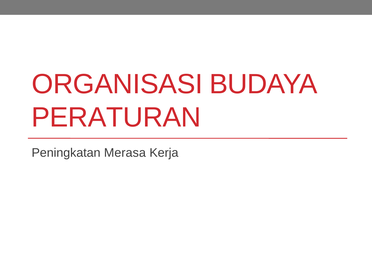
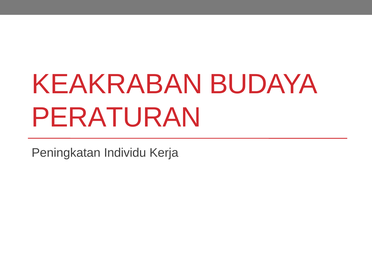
ORGANISASI: ORGANISASI -> KEAKRABAN
Merasa: Merasa -> Individu
